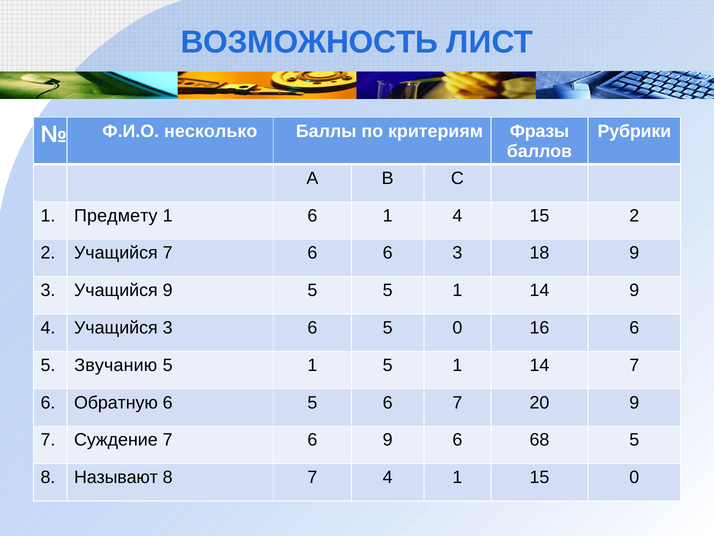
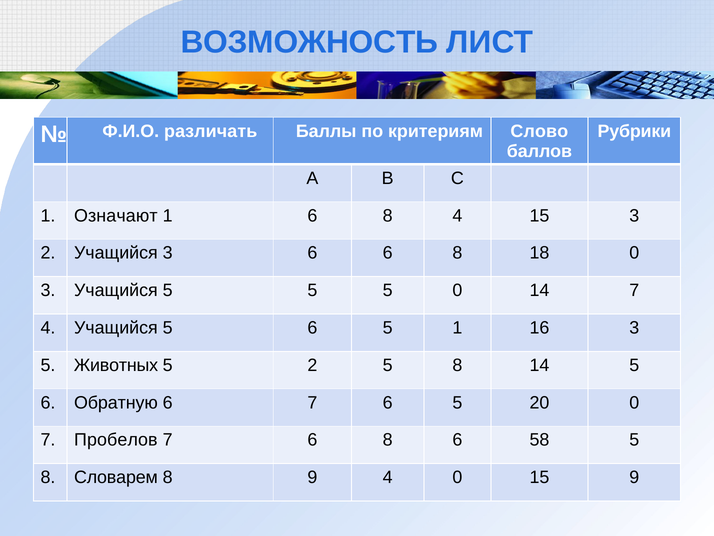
несколько: несколько -> различать
Фразы: Фразы -> Слово
Предмету: Предмету -> Означают
1 6 1: 1 -> 8
15 2: 2 -> 3
Учащийся 7: 7 -> 3
6 6 3: 3 -> 8
18 9: 9 -> 0
3 Учащийся 9: 9 -> 5
5 5 1: 1 -> 0
14 9: 9 -> 7
4 Учащийся 3: 3 -> 5
5 0: 0 -> 1
16 6: 6 -> 3
Звучанию: Звучанию -> Животных
1 at (312, 365): 1 -> 2
1 at (457, 365): 1 -> 8
14 7: 7 -> 5
5 at (312, 402): 5 -> 7
7 at (457, 402): 7 -> 5
20 9: 9 -> 0
Суждение: Суждение -> Пробелов
7 6 9: 9 -> 8
68: 68 -> 58
Называют: Называют -> Словарем
8 7: 7 -> 9
4 1: 1 -> 0
15 0: 0 -> 9
